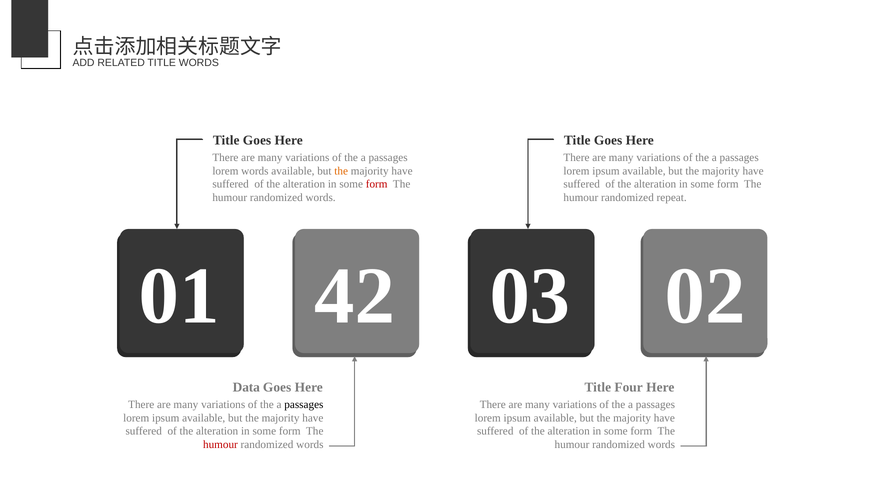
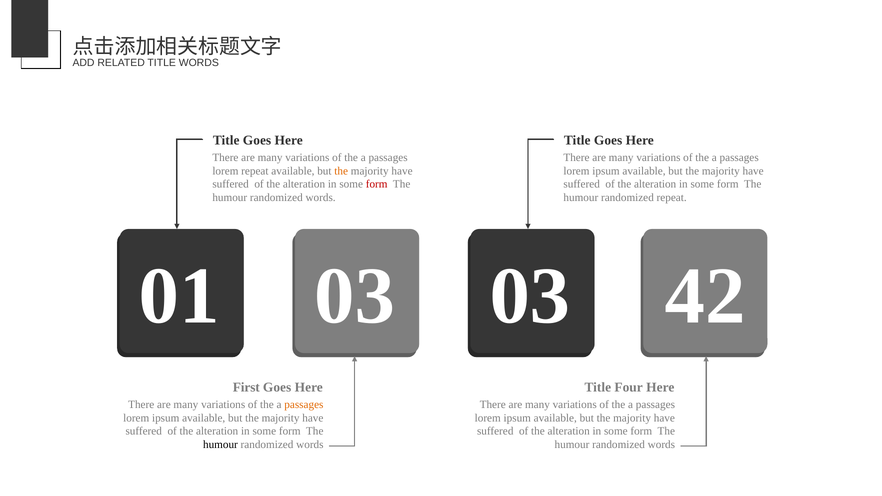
lorem words: words -> repeat
01 42: 42 -> 03
02: 02 -> 42
Data: Data -> First
passages at (304, 405) colour: black -> orange
humour at (220, 445) colour: red -> black
